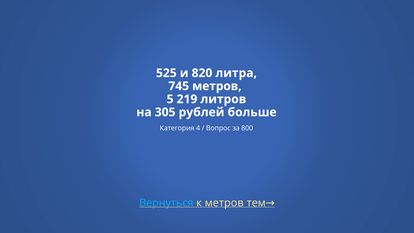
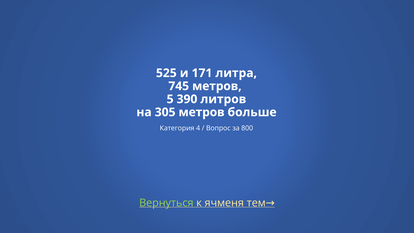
820: 820 -> 171
219: 219 -> 390
305 рублей: рублей -> метров
Вернуться colour: light blue -> light green
к метров: метров -> ячменя
